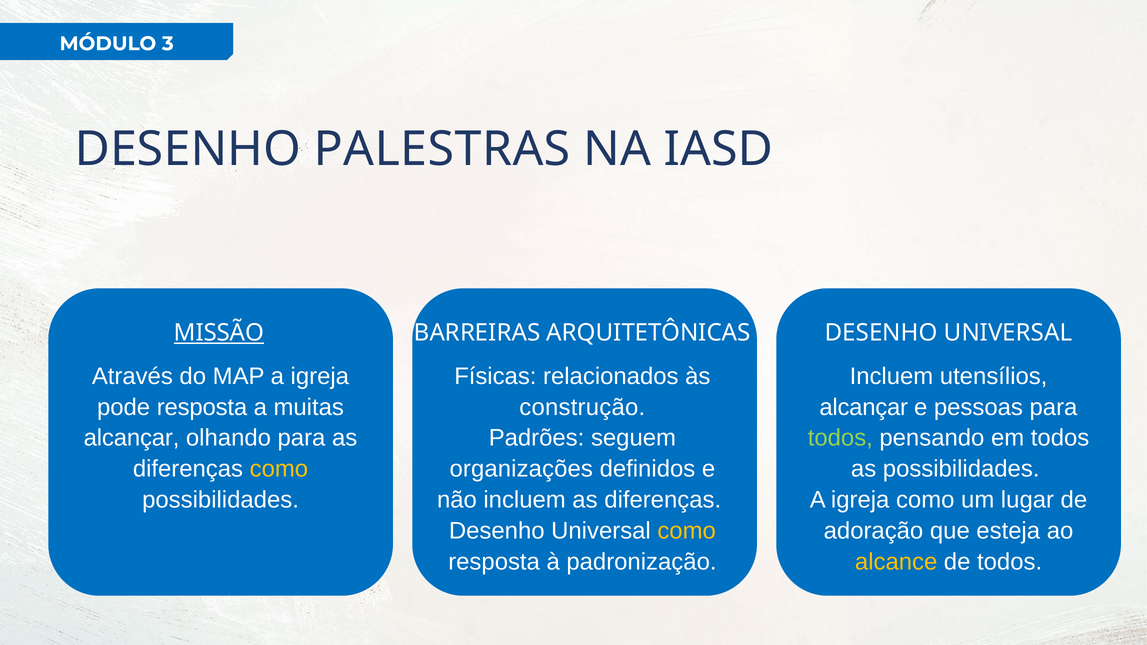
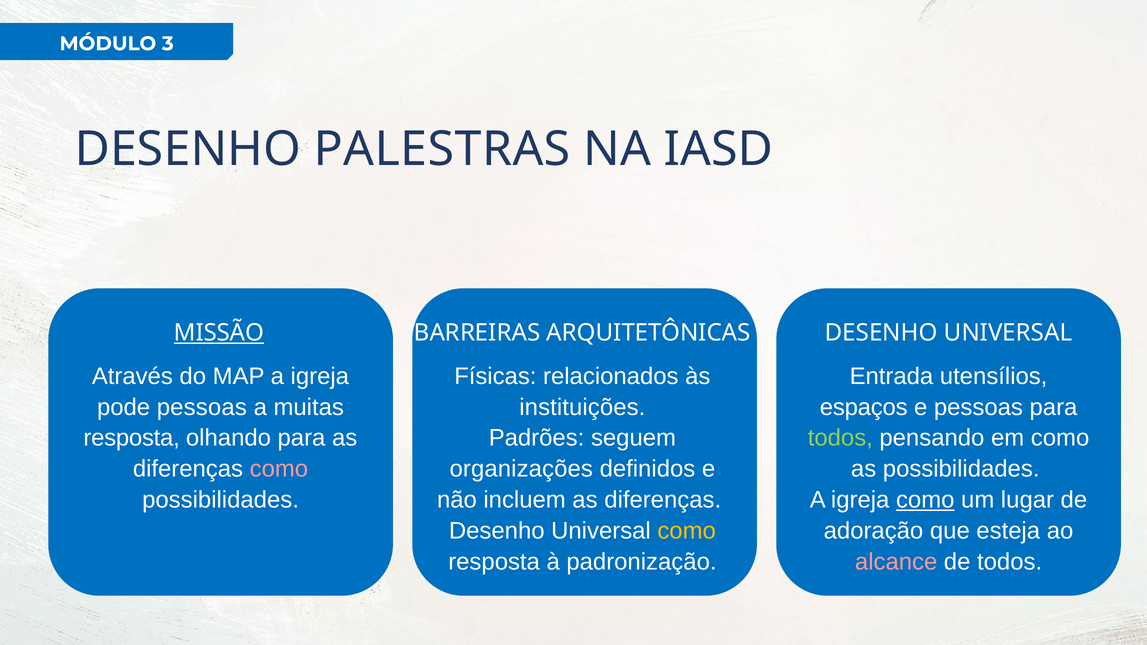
Incluem at (891, 376): Incluem -> Entrada
pode resposta: resposta -> pessoas
construção: construção -> instituições
alcançar at (864, 407): alcançar -> espaços
alcançar at (132, 438): alcançar -> resposta
em todos: todos -> como
como at (279, 469) colour: yellow -> pink
como at (925, 500) underline: none -> present
alcance colour: yellow -> pink
